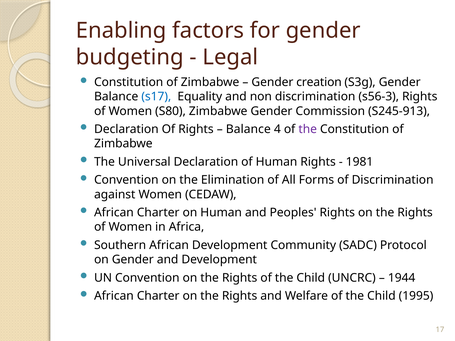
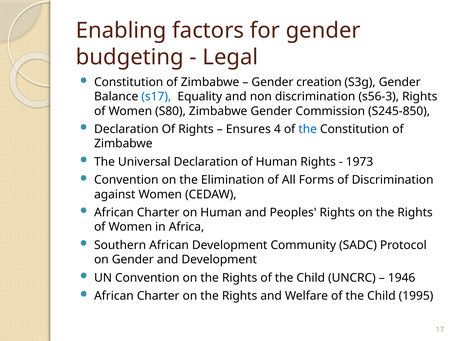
S245-913: S245-913 -> S245-850
Balance at (248, 129): Balance -> Ensures
the at (308, 129) colour: purple -> blue
1981: 1981 -> 1973
1944: 1944 -> 1946
